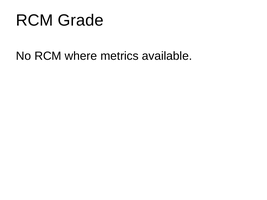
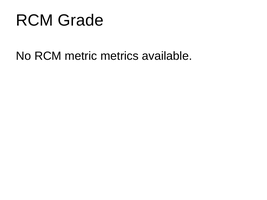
where: where -> metric
